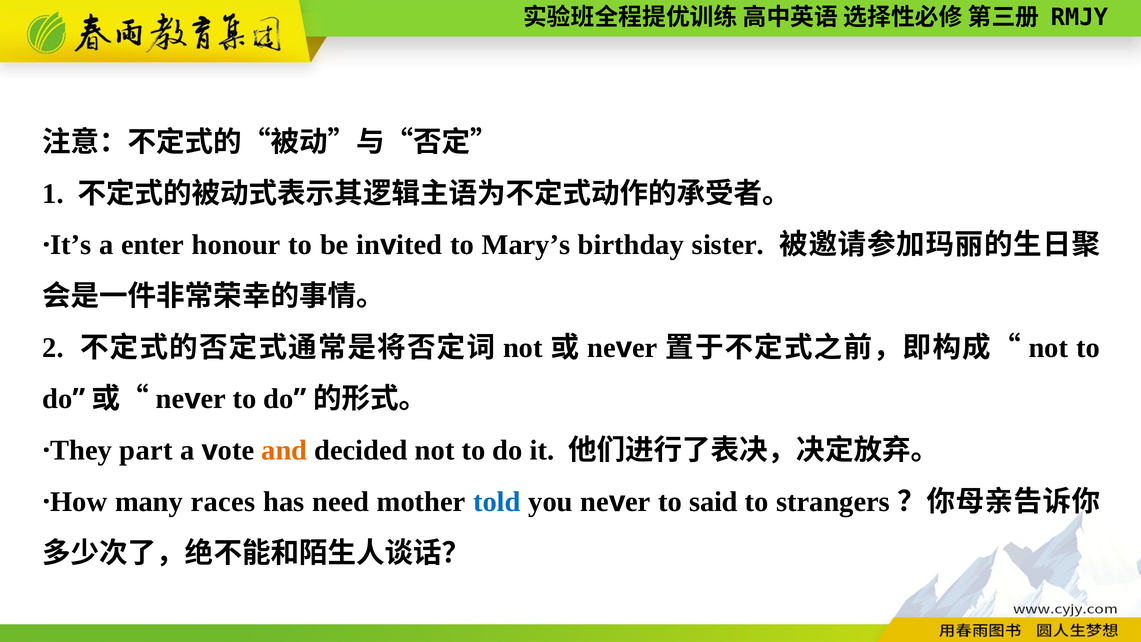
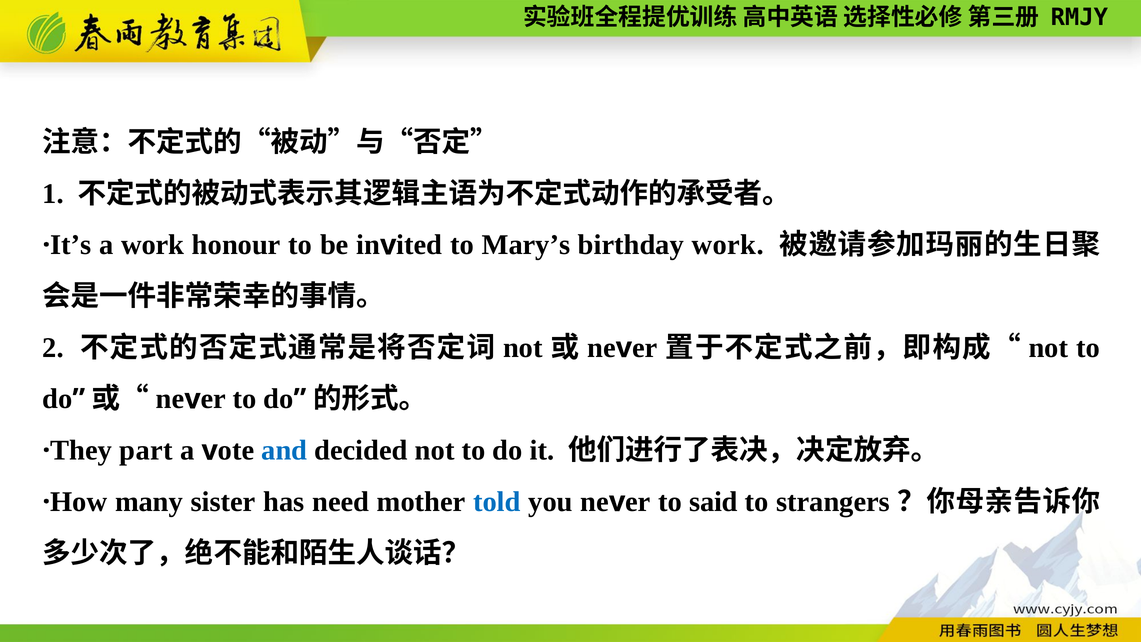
a enter: enter -> work
birthday sister: sister -> work
and colour: orange -> blue
races: races -> sister
